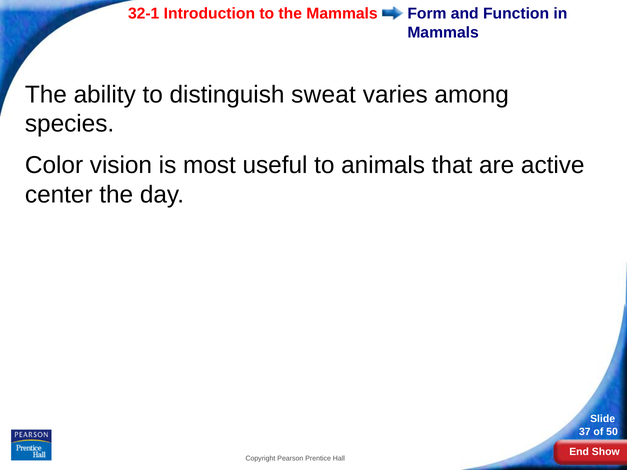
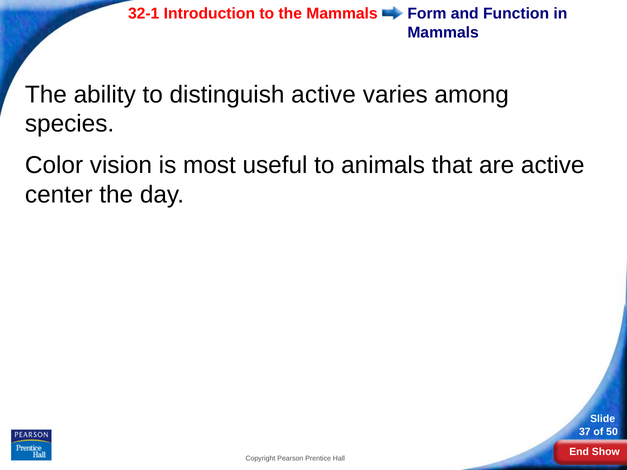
distinguish sweat: sweat -> active
